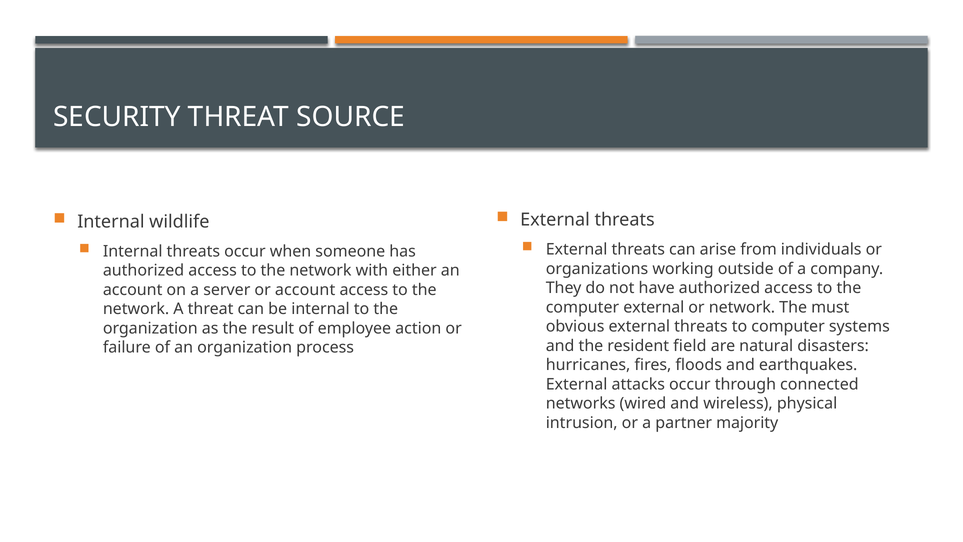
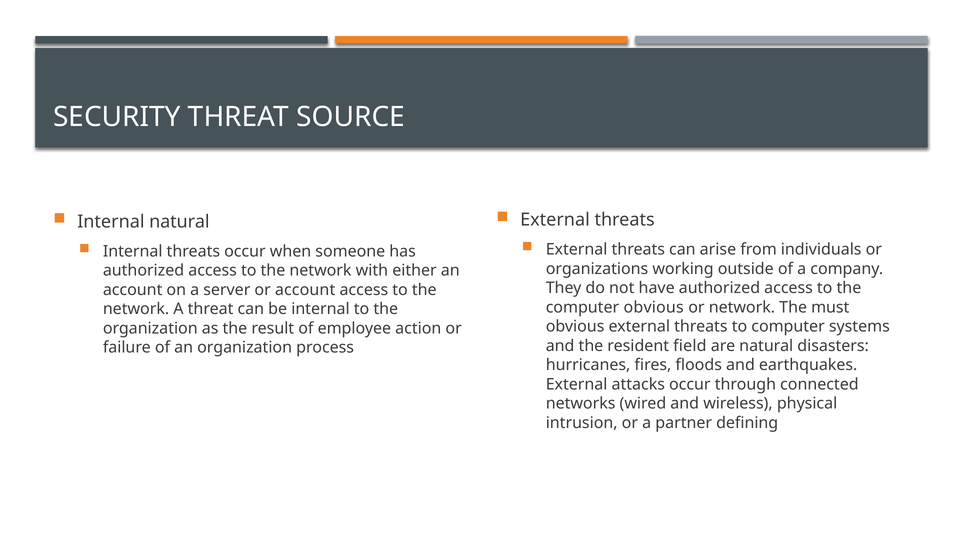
Internal wildlife: wildlife -> natural
computer external: external -> obvious
majority: majority -> defining
